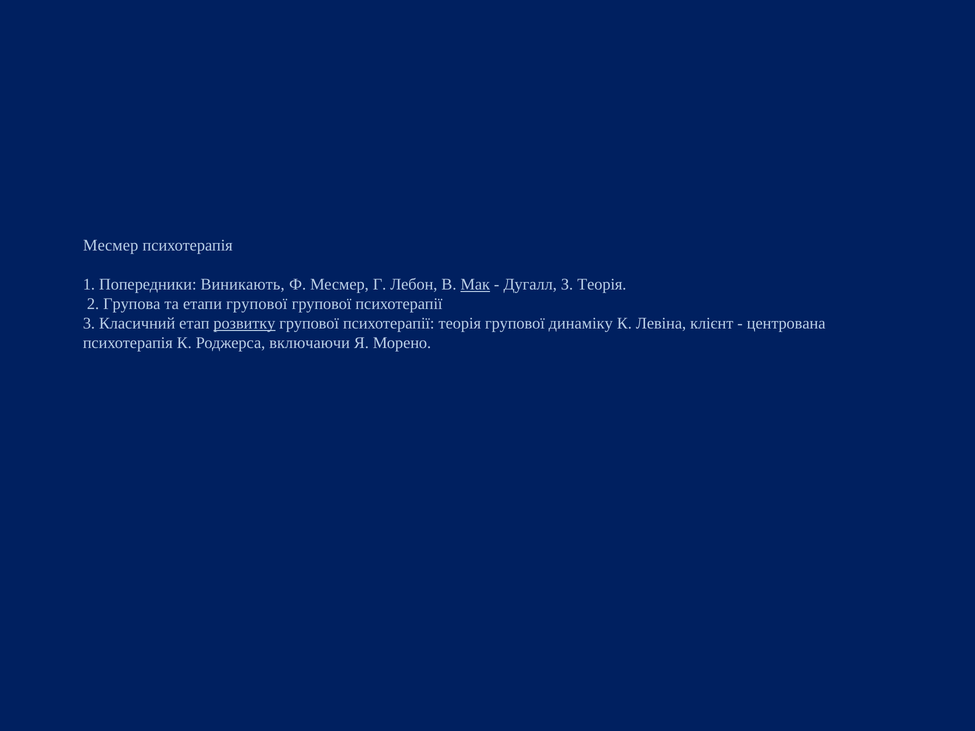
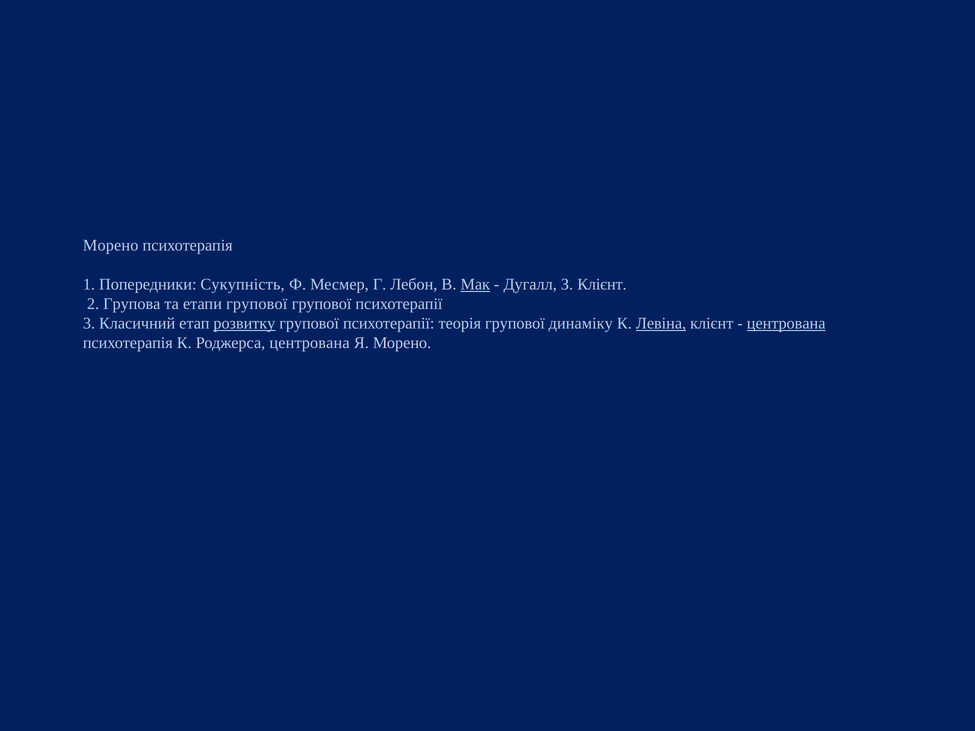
Месмер at (111, 246): Месмер -> Морено
Виникають: Виникають -> Сукупність
З Теорія: Теорія -> Клієнт
Левіна underline: none -> present
центрована at (786, 324) underline: none -> present
Роджерса включаючи: включаючи -> центрована
